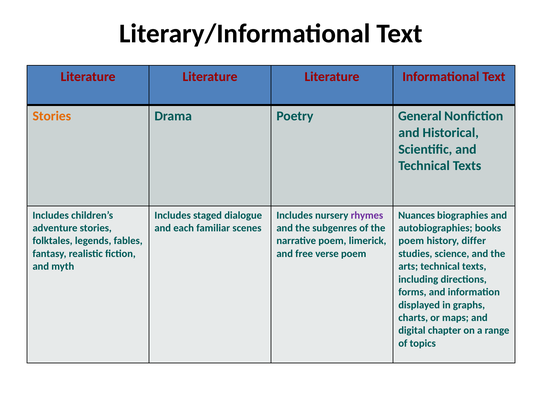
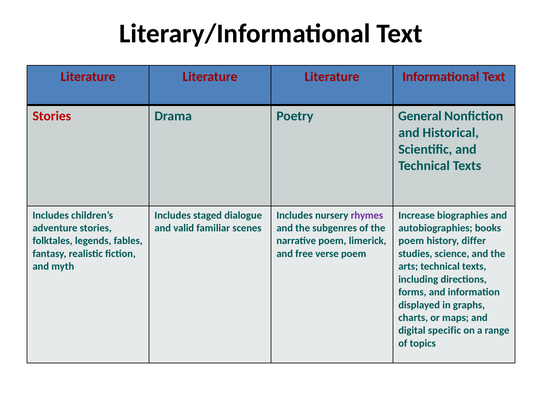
Stories at (52, 116) colour: orange -> red
Nuances: Nuances -> Increase
each: each -> valid
chapter: chapter -> specific
